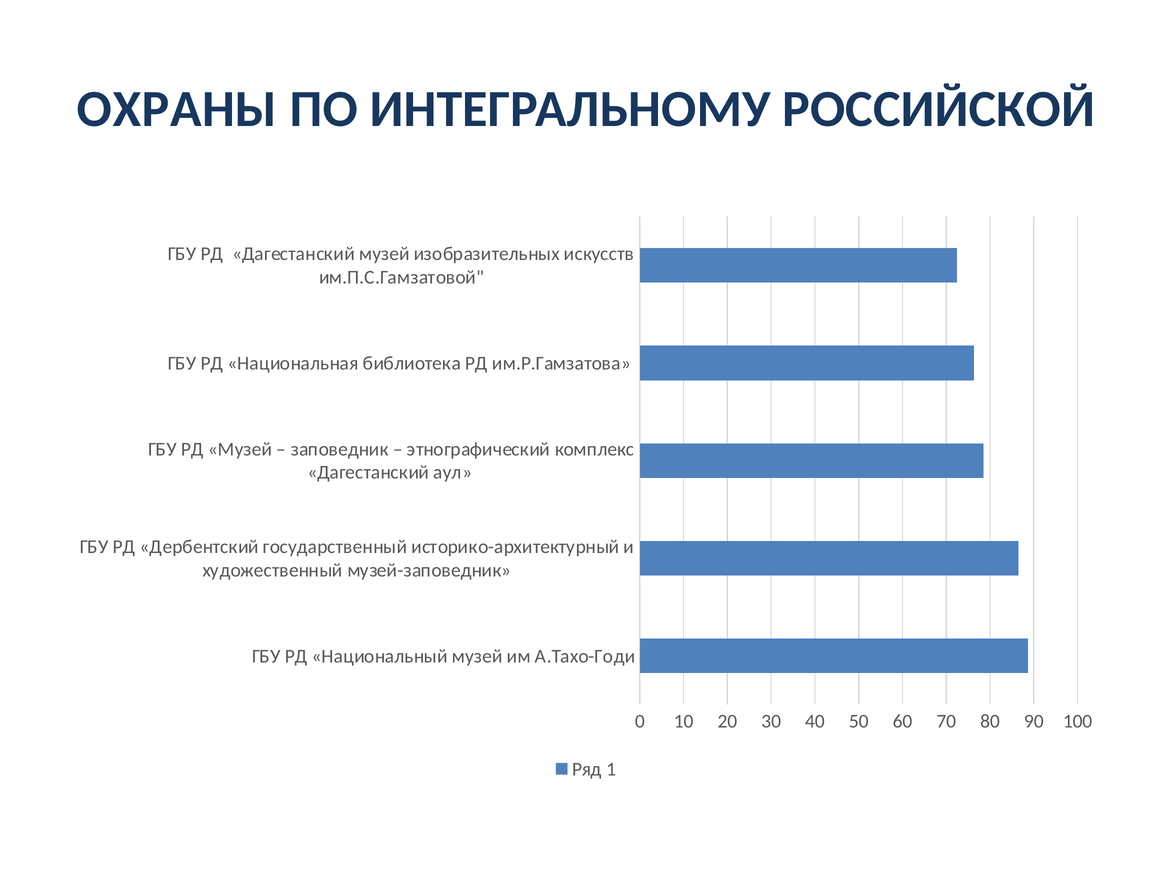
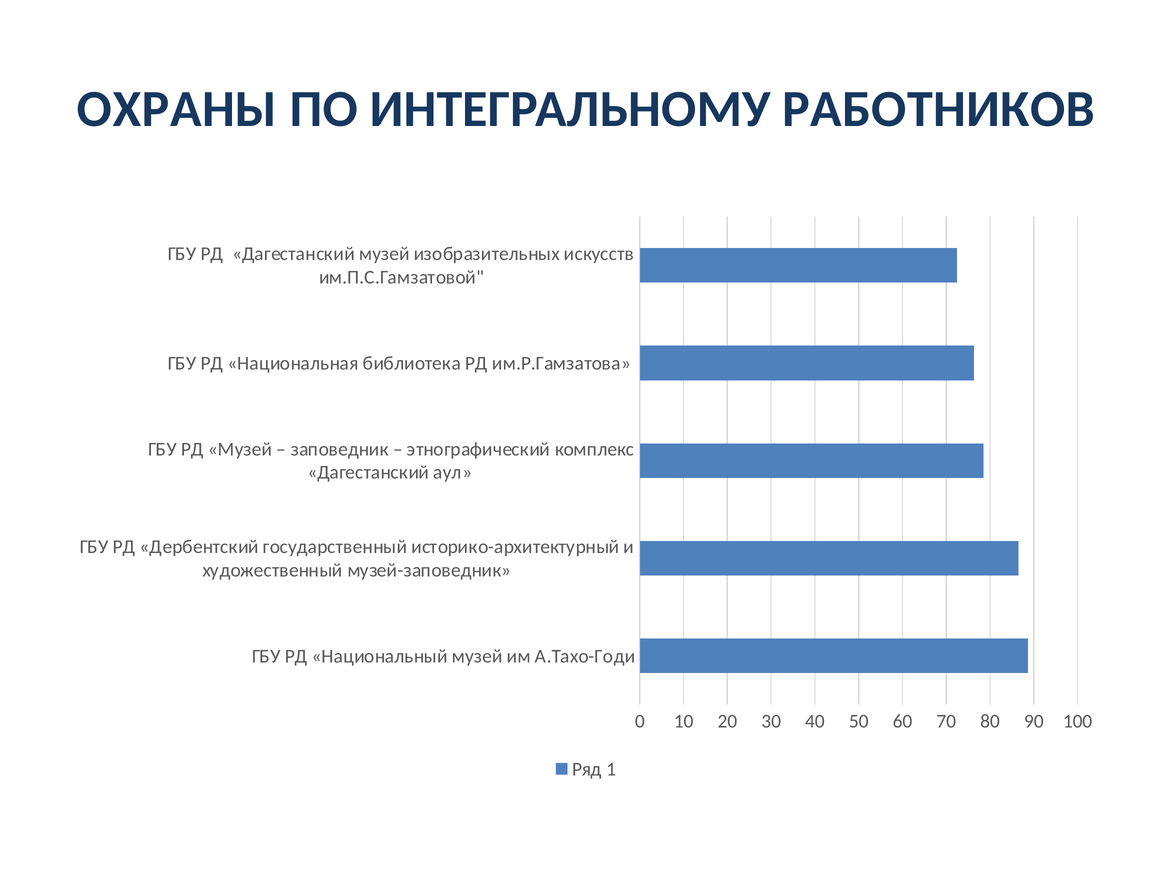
РОССИЙСКОЙ: РОССИЙСКОЙ -> РАБОТНИКОВ
